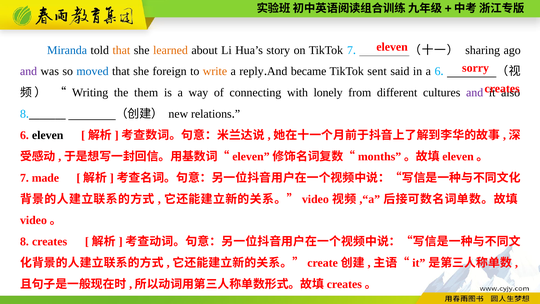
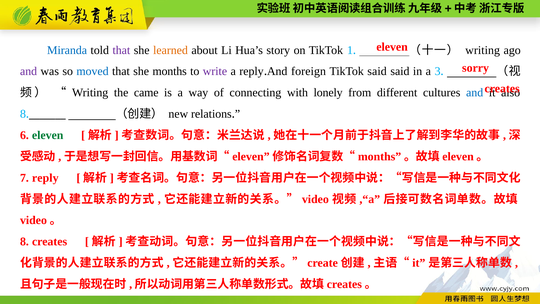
that at (121, 50) colour: orange -> purple
TikTok 7: 7 -> 1
sharing at (483, 50): sharing -> writing
foreign: foreign -> months
write colour: orange -> purple
became: became -> foreign
TikTok sent: sent -> said
a 6: 6 -> 3
them: them -> came
and at (475, 93) colour: purple -> blue
eleven at (48, 135) colour: black -> green
7 made: made -> reply
